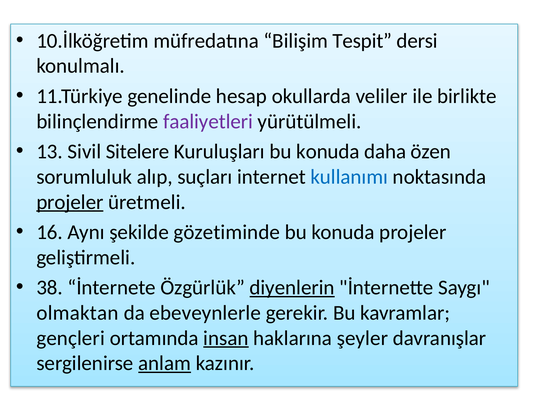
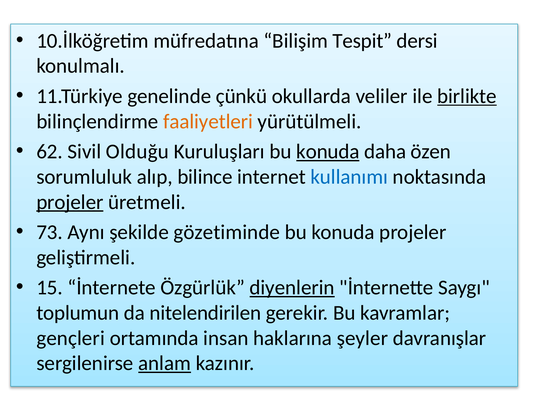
hesap: hesap -> çünkü
birlikte underline: none -> present
faaliyetleri colour: purple -> orange
13: 13 -> 62
Sitelere: Sitelere -> Olduğu
konuda at (328, 151) underline: none -> present
suçları: suçları -> bilince
16: 16 -> 73
38: 38 -> 15
olmaktan: olmaktan -> toplumun
ebeveynlerle: ebeveynlerle -> nitelendirilen
insan underline: present -> none
